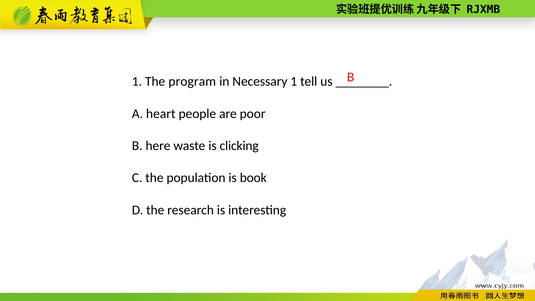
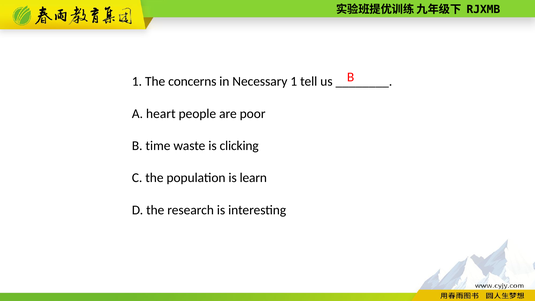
program: program -> concerns
here: here -> time
book: book -> learn
